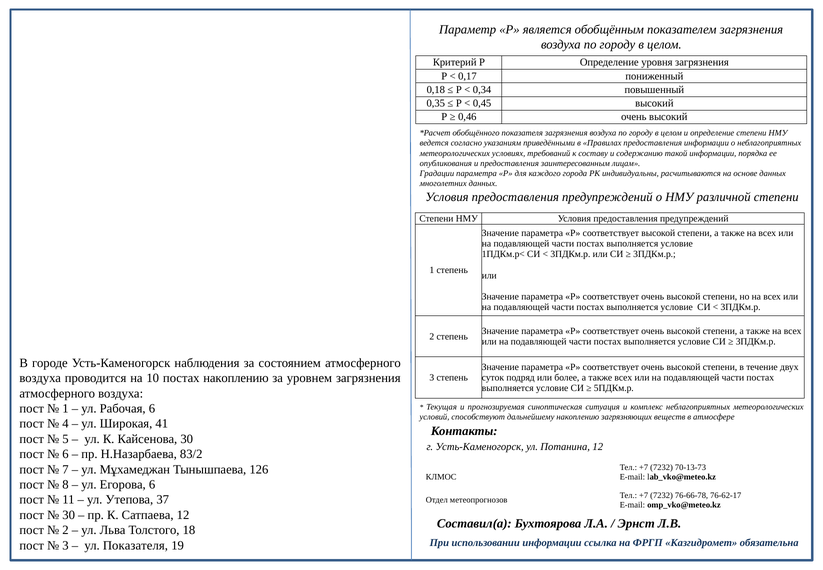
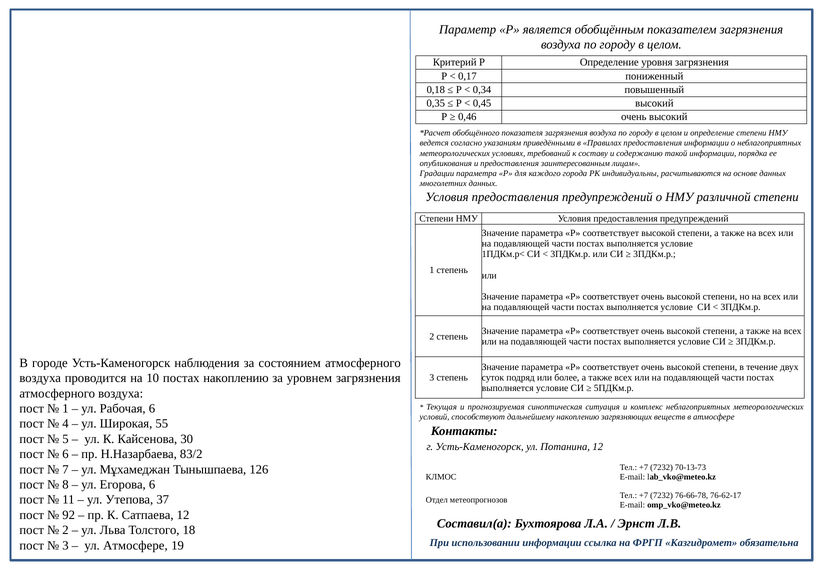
41: 41 -> 55
30 at (69, 515): 30 -> 92
ул Показателя: Показателя -> Атмосфере
